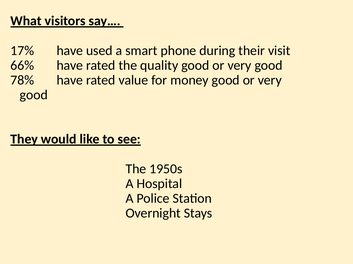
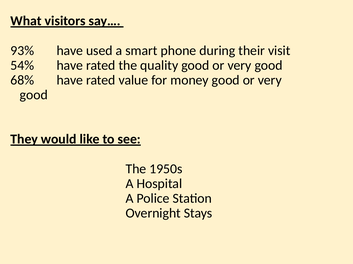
17%: 17% -> 93%
66%: 66% -> 54%
78%: 78% -> 68%
